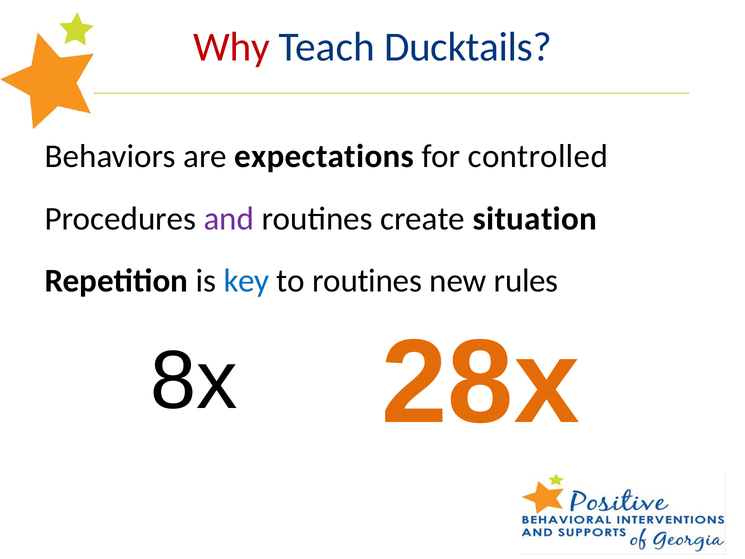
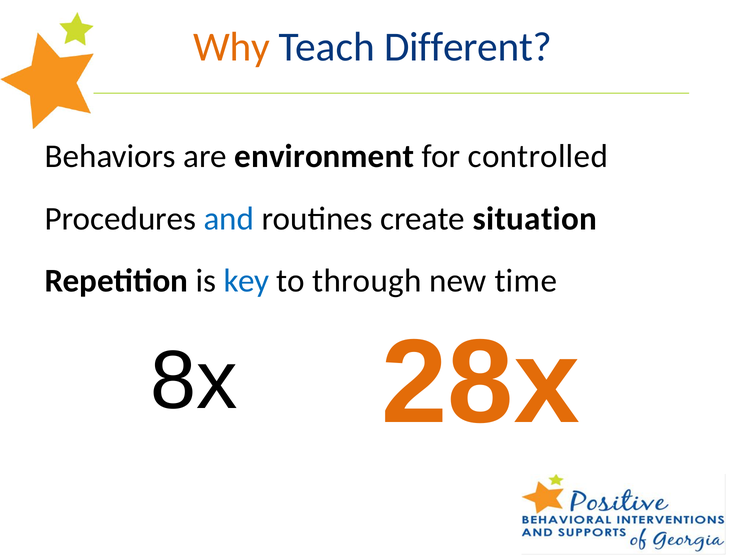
Why colour: red -> orange
Ducktails: Ducktails -> Different
expectations: expectations -> environment
and colour: purple -> blue
to routines: routines -> through
rules: rules -> time
